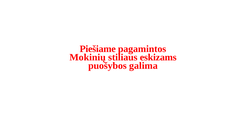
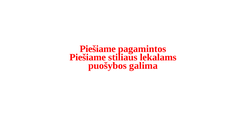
Mokinių at (88, 57): Mokinių -> Piešiame
eskizams: eskizams -> lekalams
